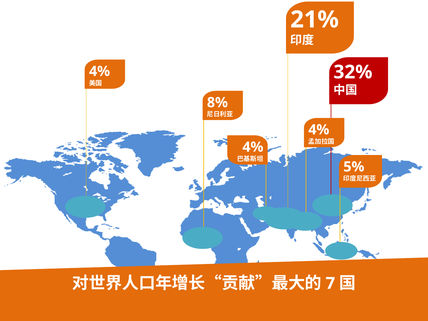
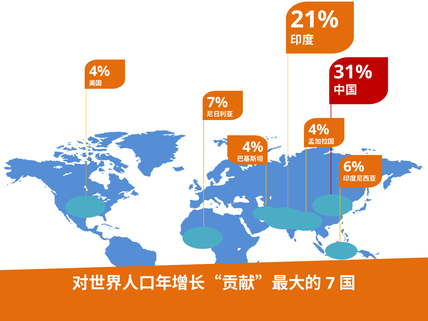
32%: 32% -> 31%
8%: 8% -> 7%
5%: 5% -> 6%
